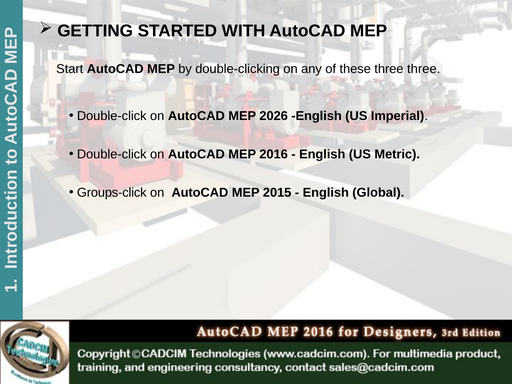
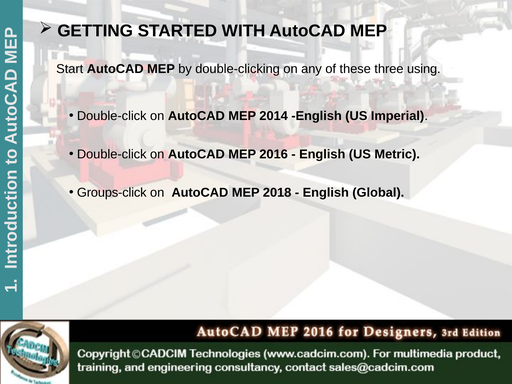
three three: three -> using
2026: 2026 -> 2014
2015: 2015 -> 2018
